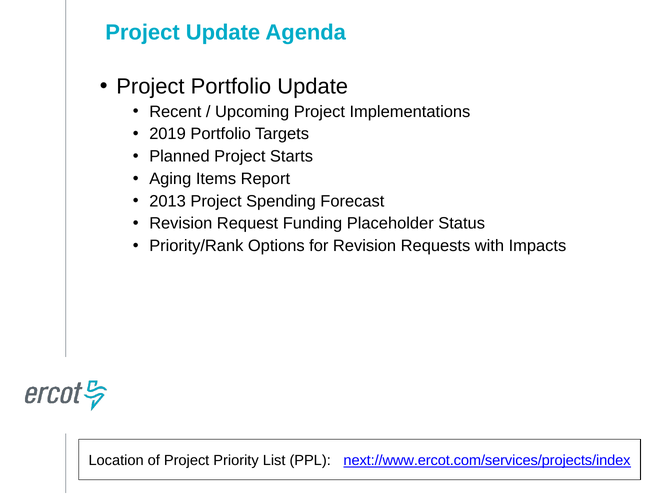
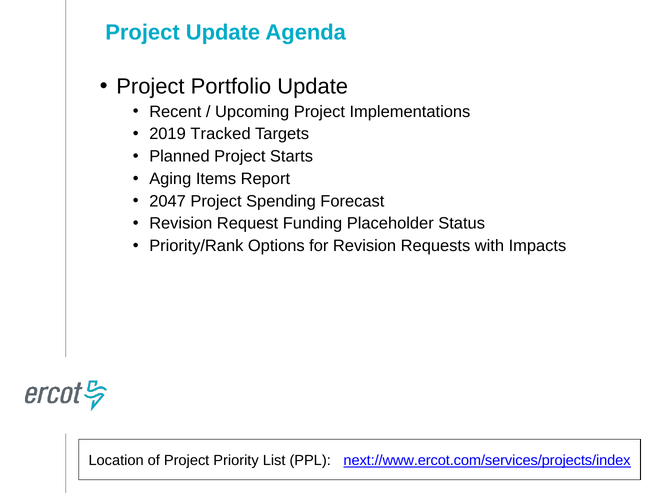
2019 Portfolio: Portfolio -> Tracked
2013: 2013 -> 2047
